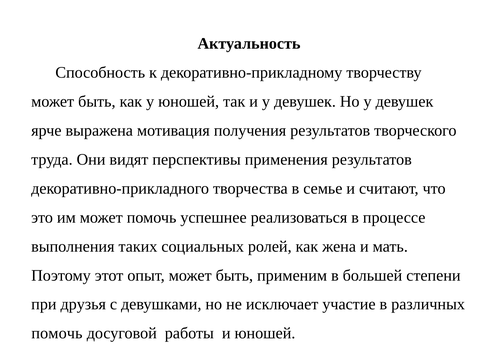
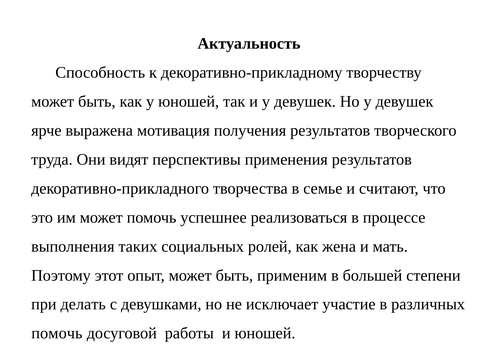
друзья: друзья -> делать
